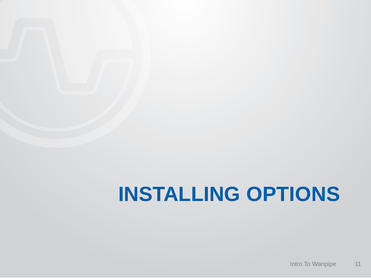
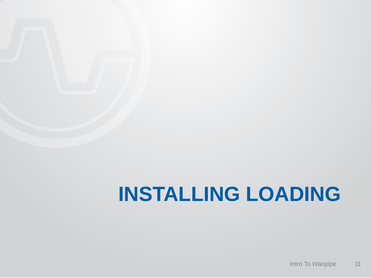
OPTIONS: OPTIONS -> LOADING
